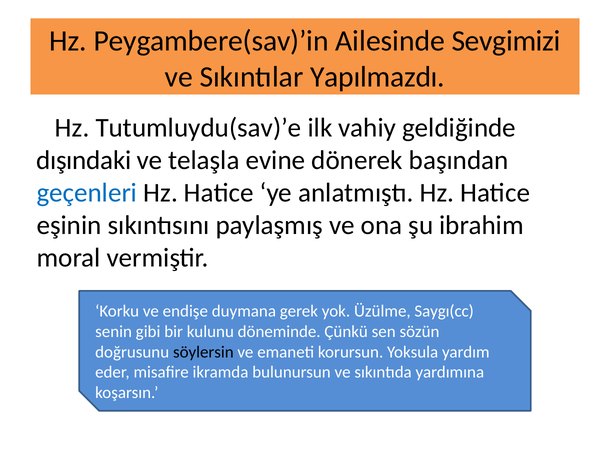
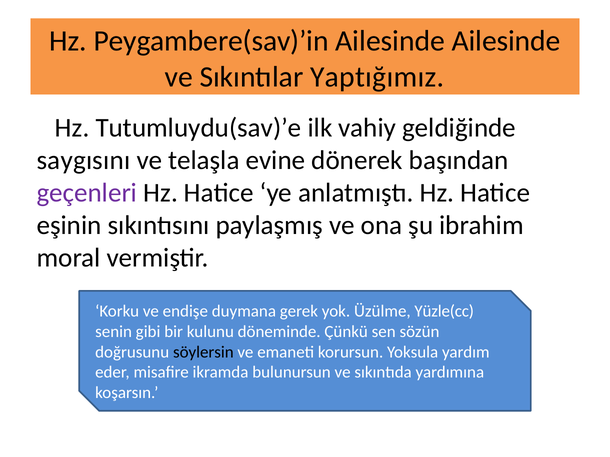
Ailesinde Sevgimizi: Sevgimizi -> Ailesinde
Yapılmazdı: Yapılmazdı -> Yaptığımız
dışındaki: dışındaki -> saygısını
geçenleri colour: blue -> purple
Saygı(cc: Saygı(cc -> Yüzle(cc
